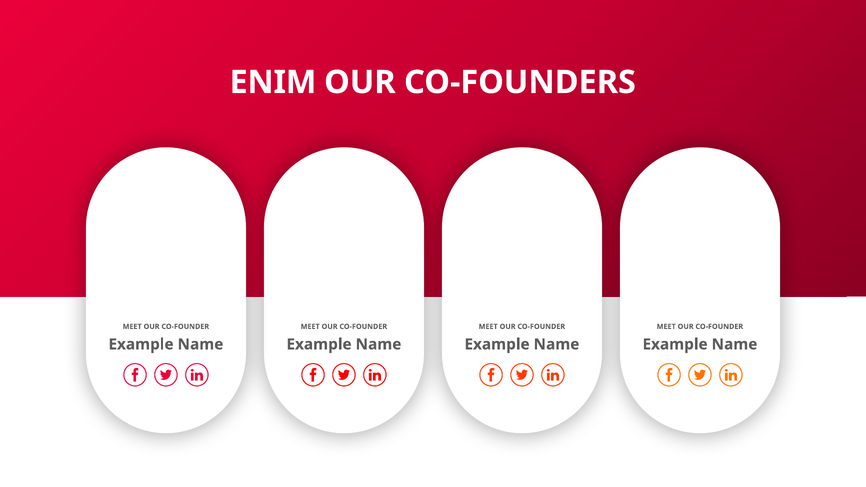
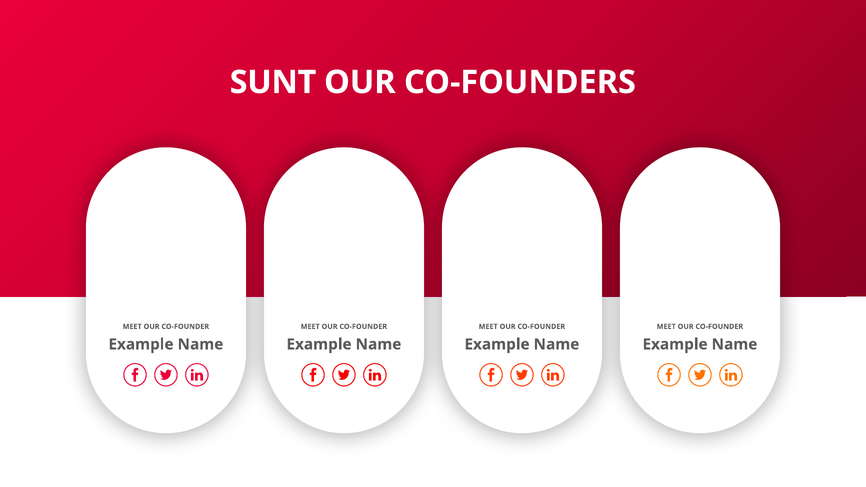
ENIM: ENIM -> SUNT
